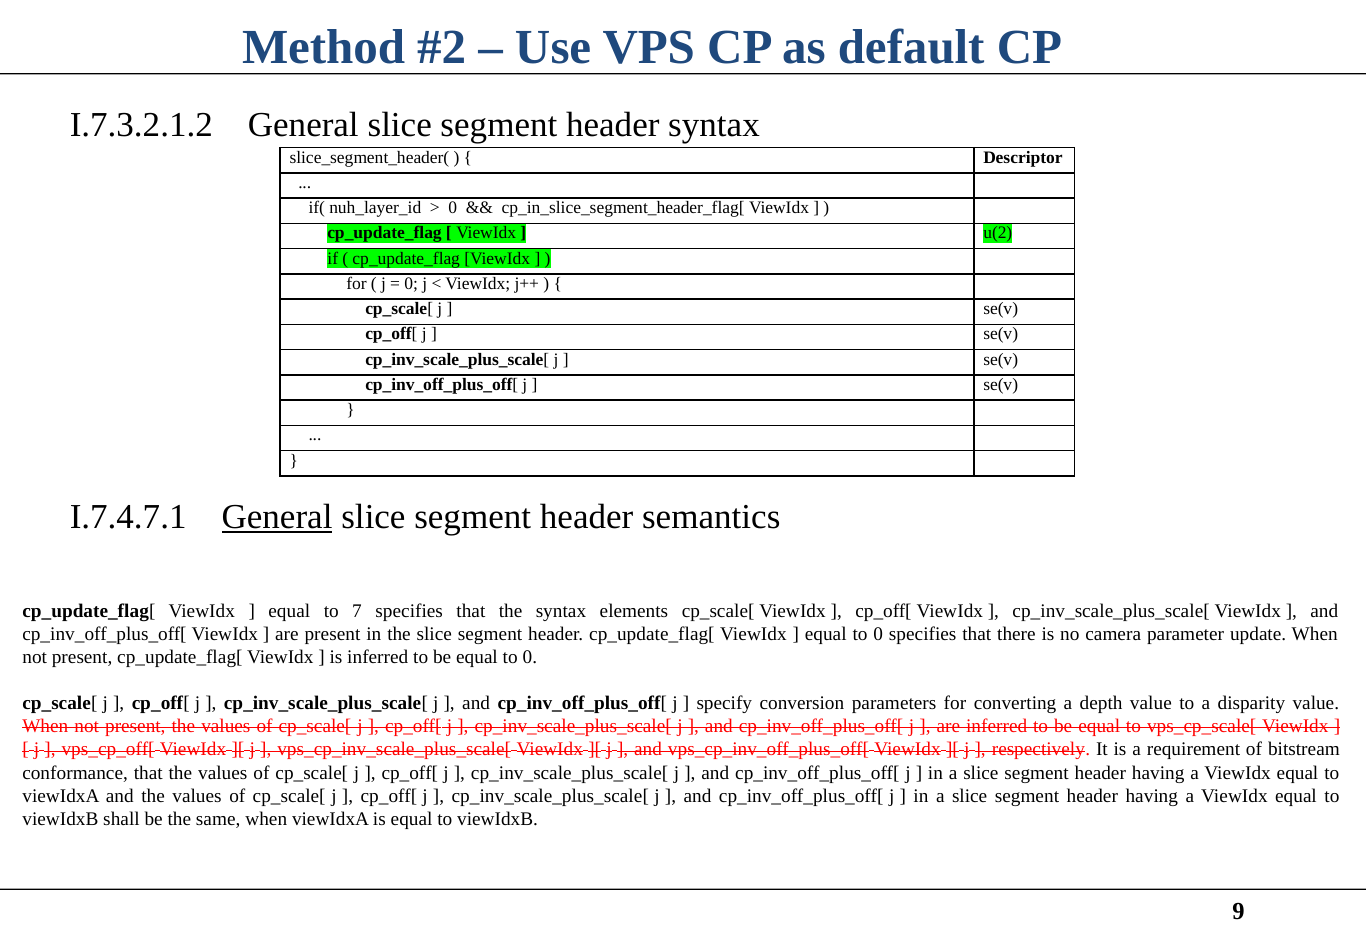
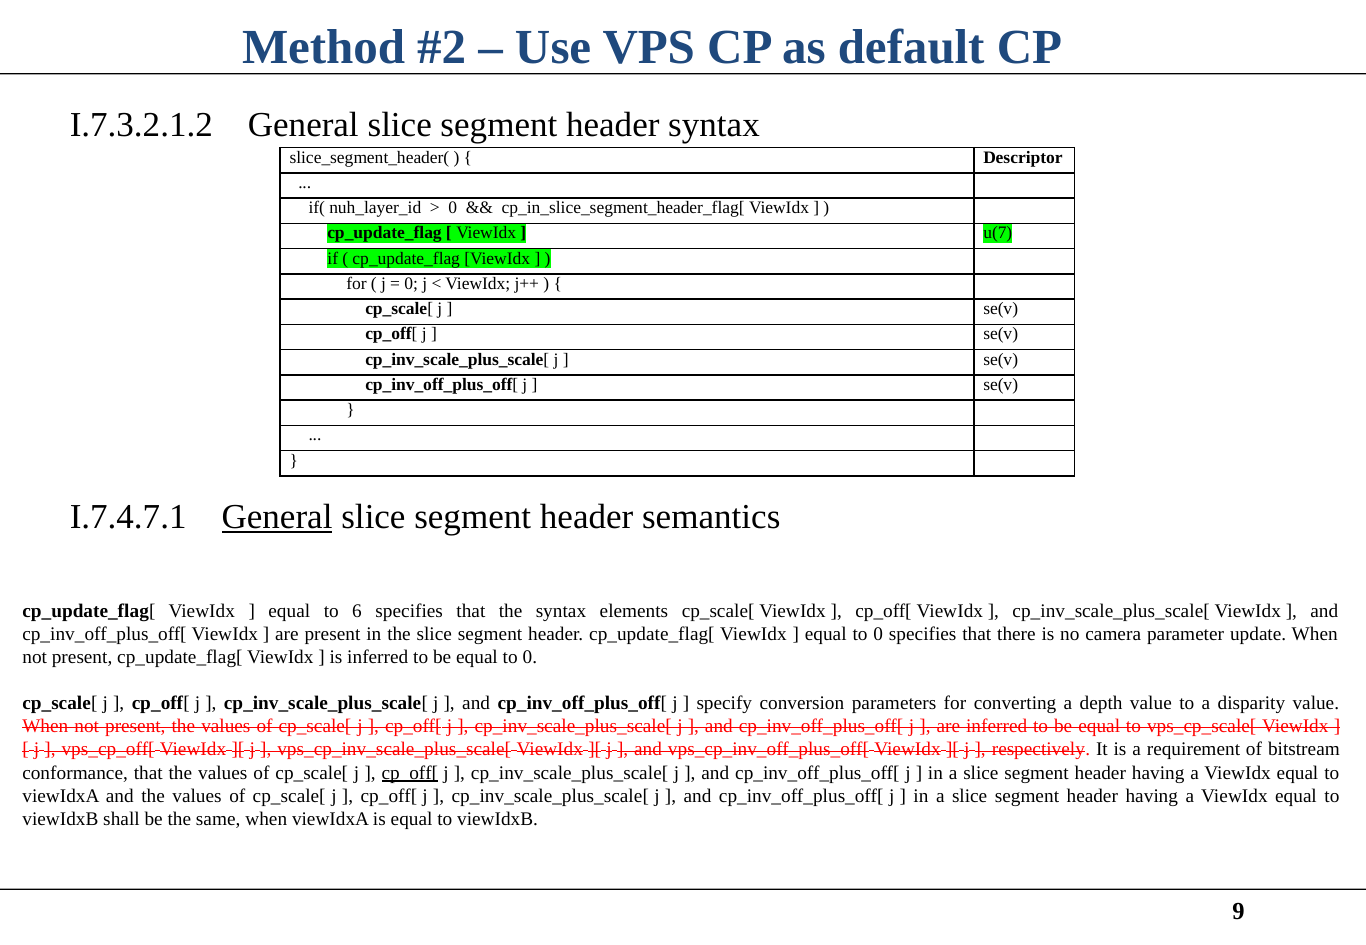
u(2: u(2 -> u(7
7: 7 -> 6
cp_off[ at (410, 773) underline: none -> present
